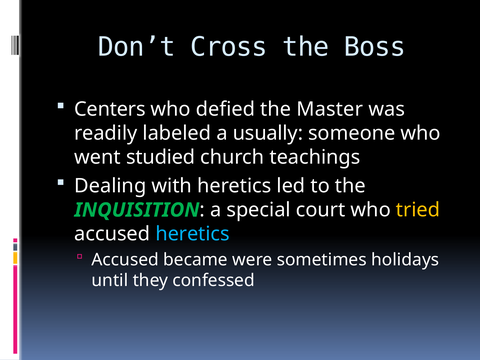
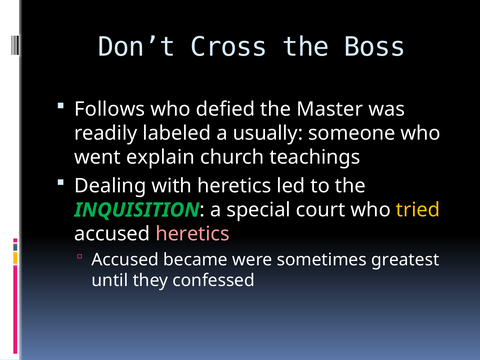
Centers: Centers -> Follows
studied: studied -> explain
heretics at (193, 234) colour: light blue -> pink
holidays: holidays -> greatest
